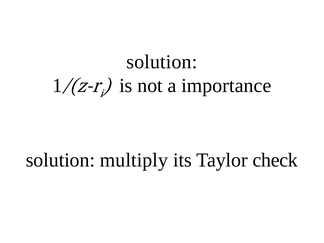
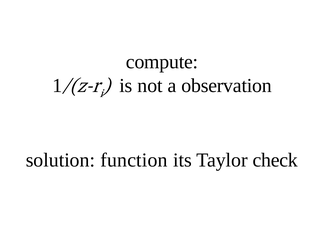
solution at (162, 62): solution -> compute
importance: importance -> observation
multiply: multiply -> function
